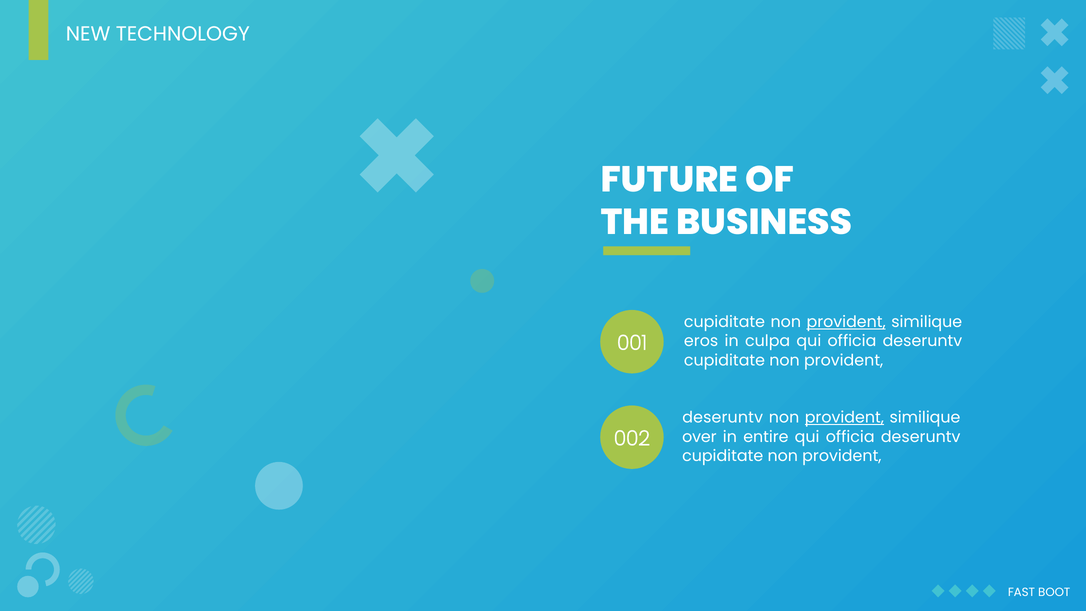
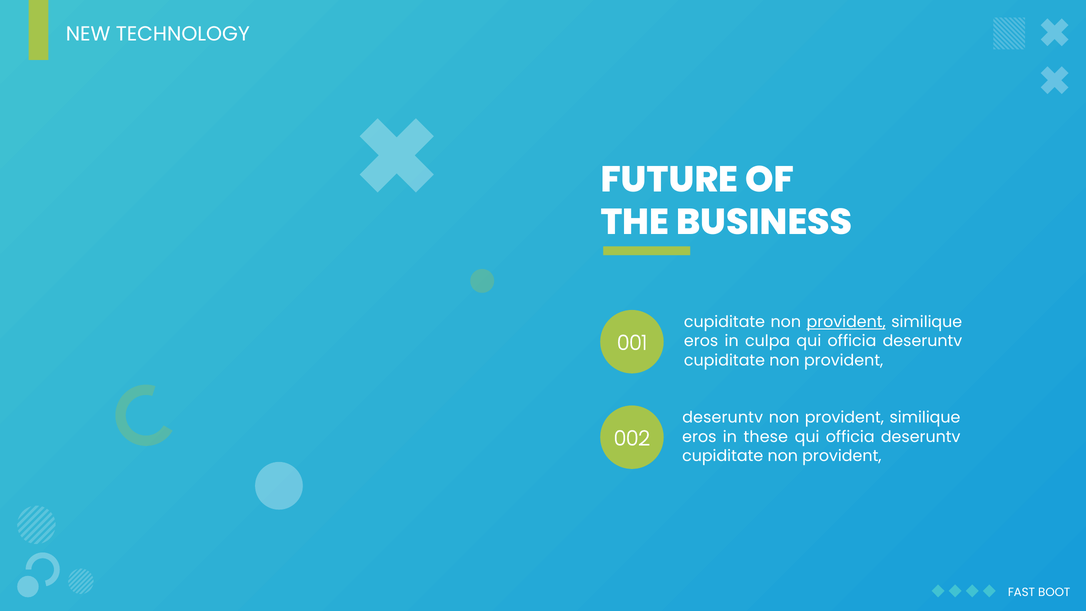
provident at (844, 418) underline: present -> none
over at (699, 437): over -> eros
entire: entire -> these
